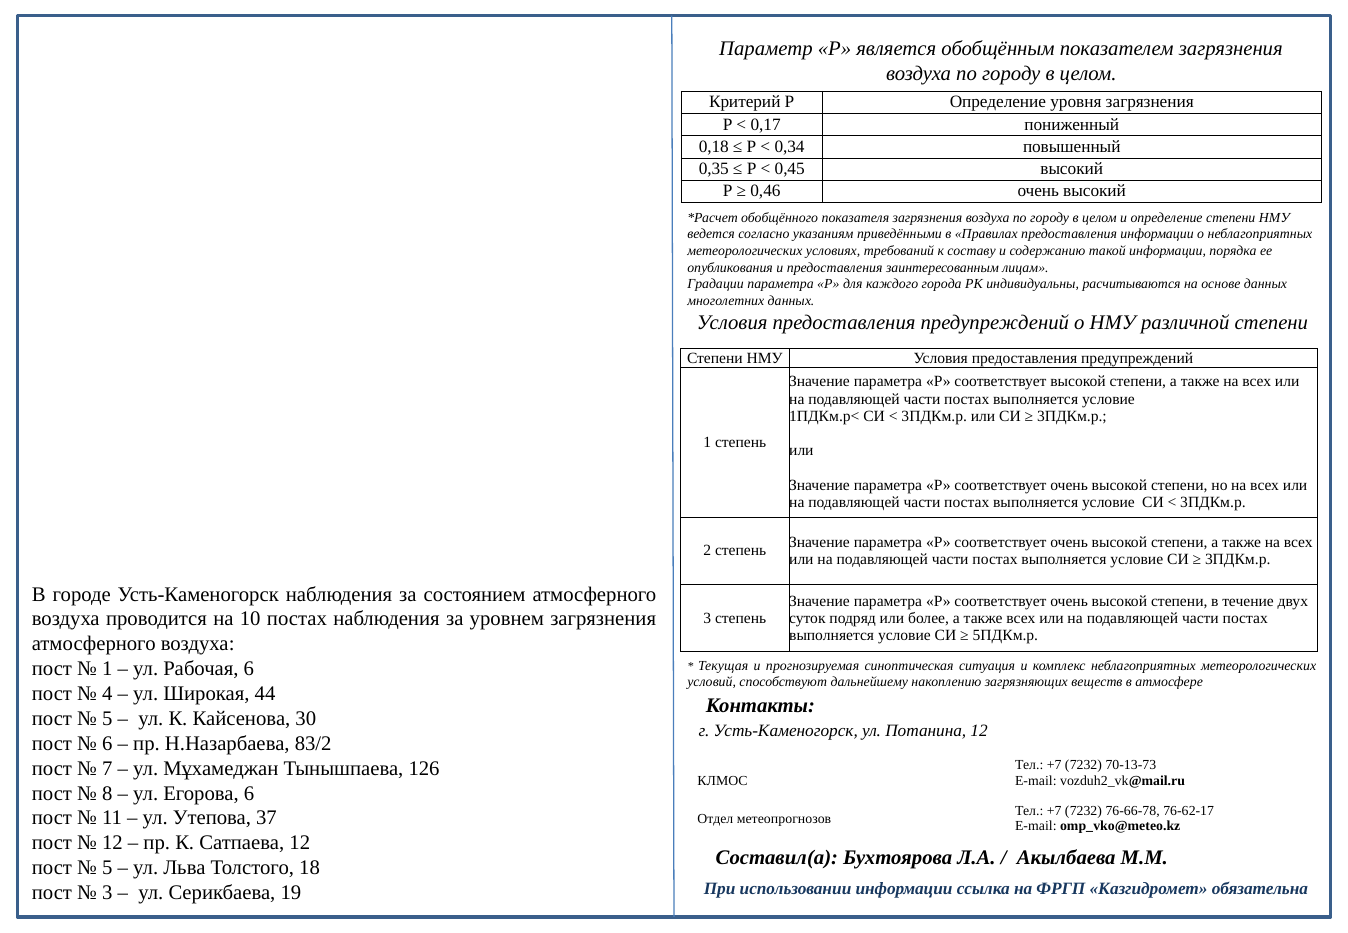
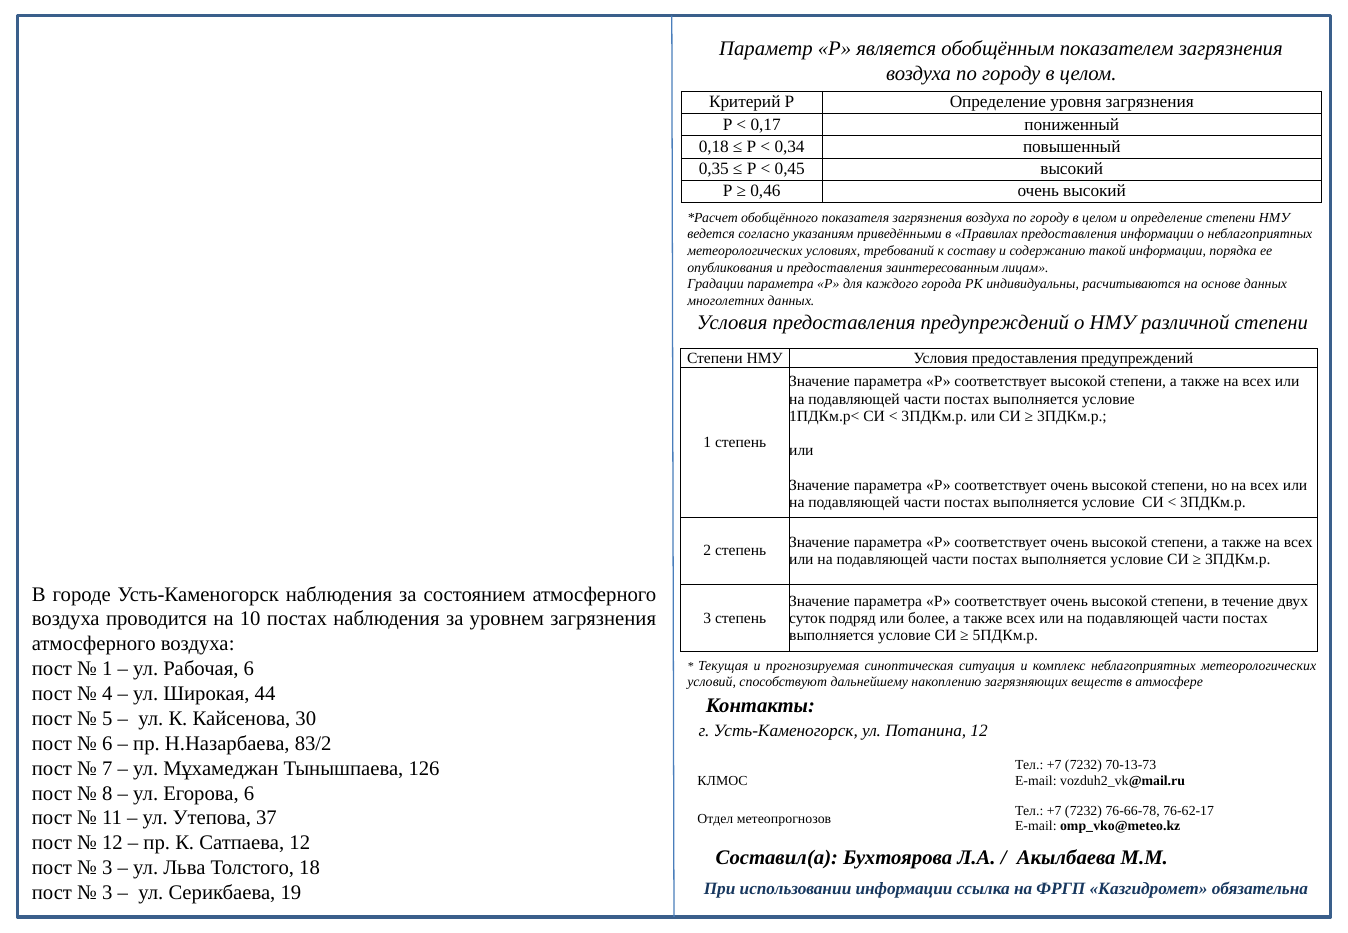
5 at (107, 868): 5 -> 3
